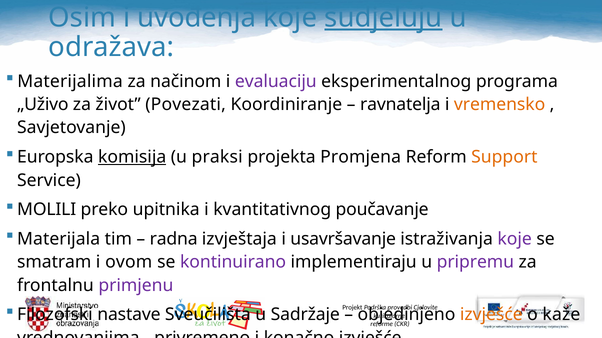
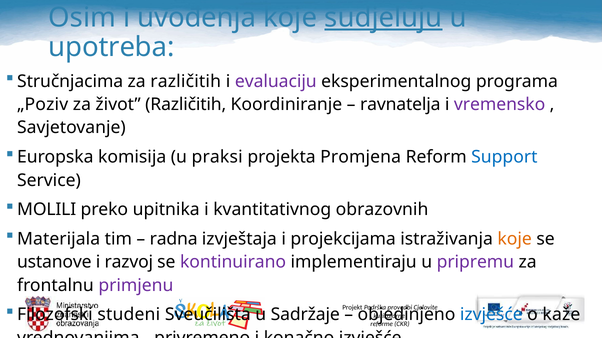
odražava: odražava -> upotreba
Materijalima: Materijalima -> Stručnjacima
za načinom: načinom -> različitih
„Uživo: „Uživo -> „Poziv
život Povezati: Povezati -> Različitih
vremensko colour: orange -> purple
komisija underline: present -> none
Support colour: orange -> blue
poučavanje: poučavanje -> obrazovnih
usavršavanje: usavršavanje -> projekcijama
koje at (515, 239) colour: purple -> orange
smatram: smatram -> ustanove
ovom: ovom -> razvoj
nastave: nastave -> studeni
izvješće at (491, 315) colour: orange -> blue
